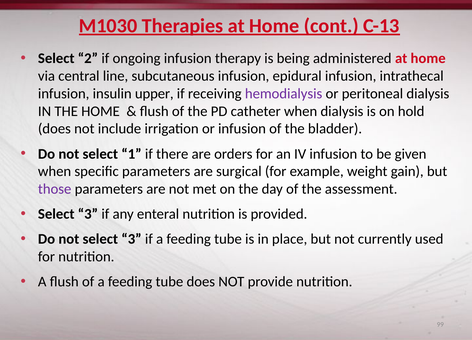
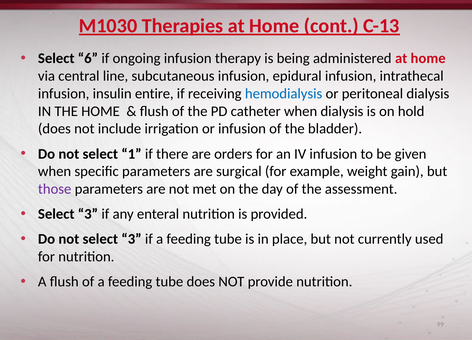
2: 2 -> 6
upper: upper -> entire
hemodialysis colour: purple -> blue
